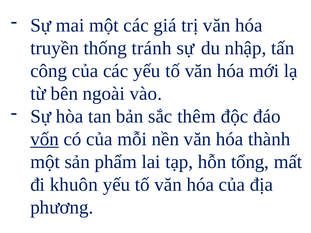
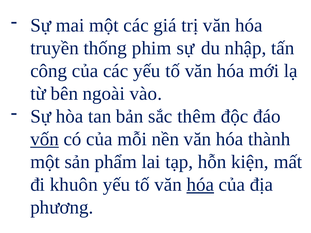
tránh: tránh -> phim
tổng: tổng -> kiện
hóa at (200, 185) underline: none -> present
